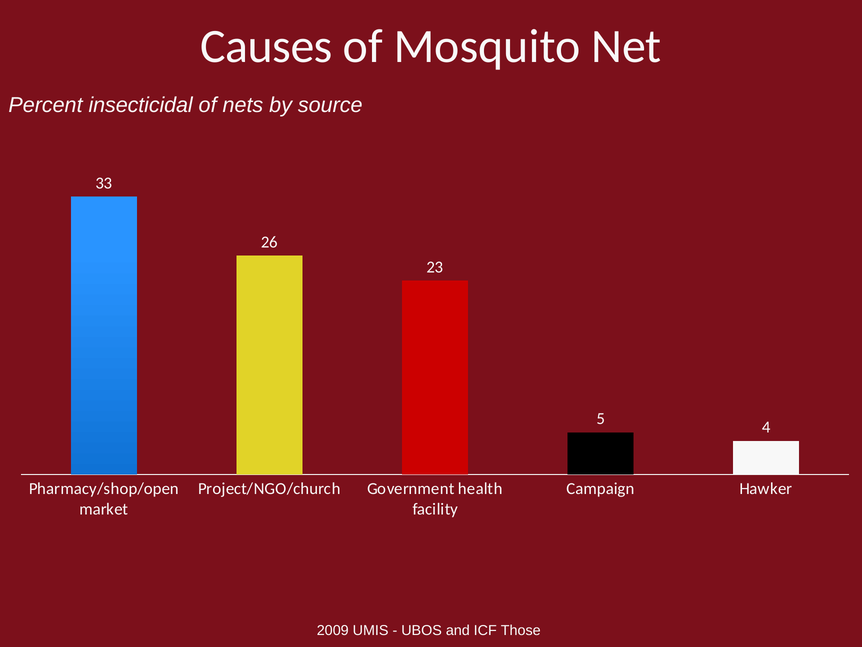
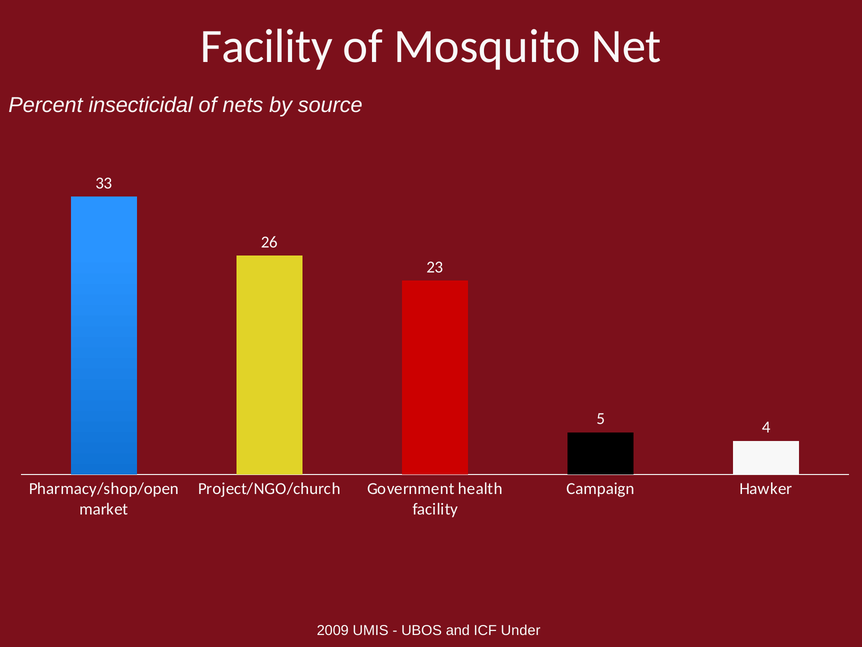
Causes at (266, 46): Causes -> Facility
Those: Those -> Under
